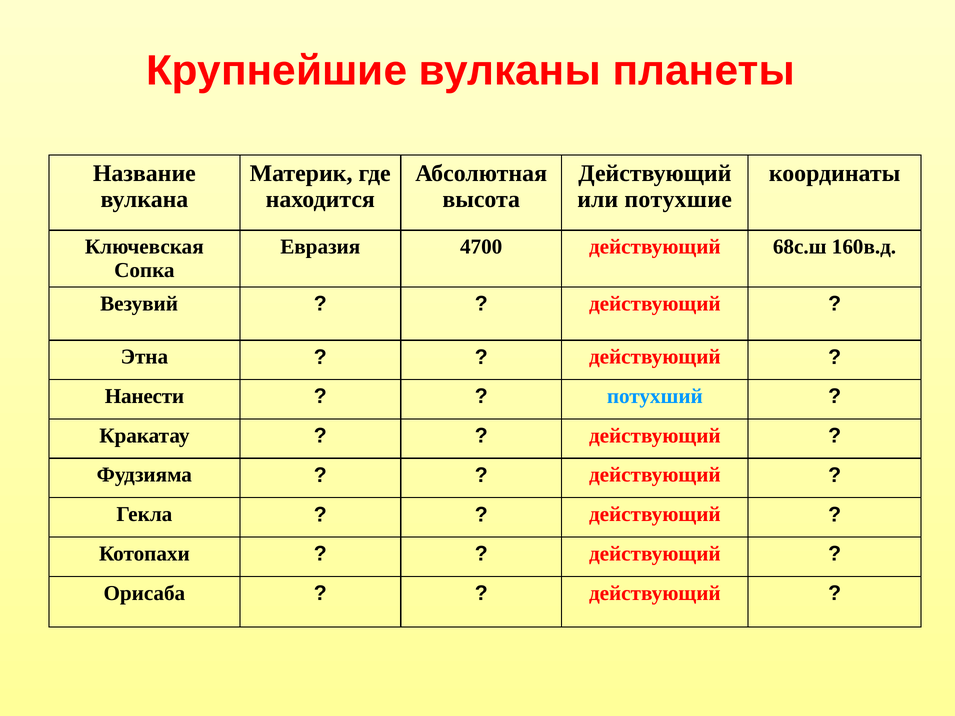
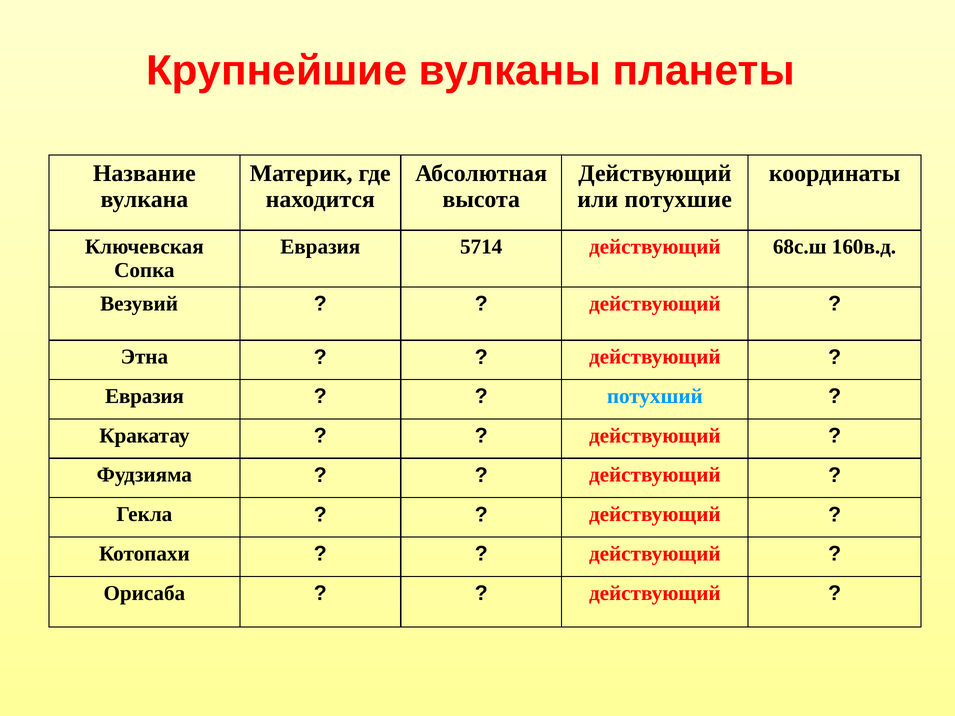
4700: 4700 -> 5714
Нанести at (144, 396): Нанести -> Евразия
